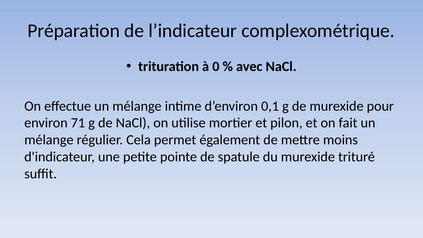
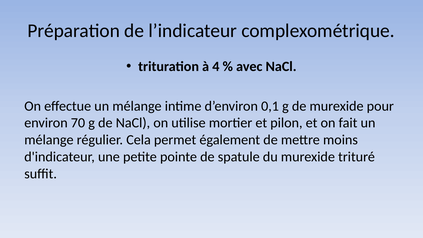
0: 0 -> 4
71: 71 -> 70
